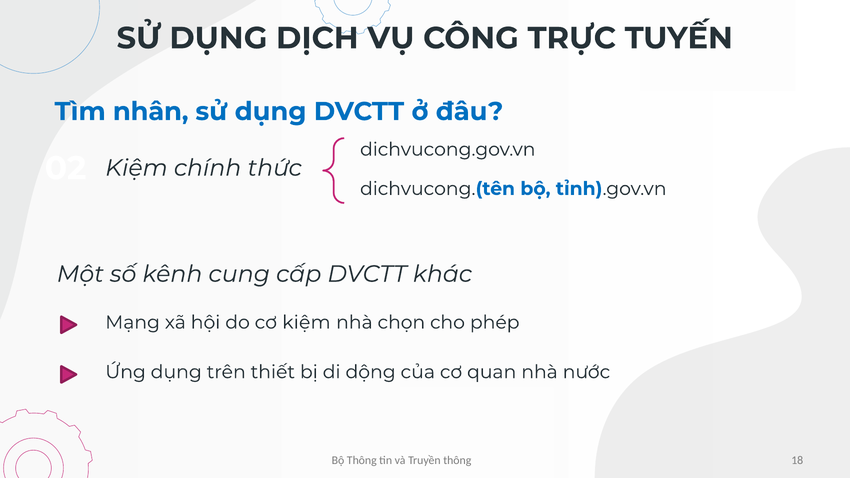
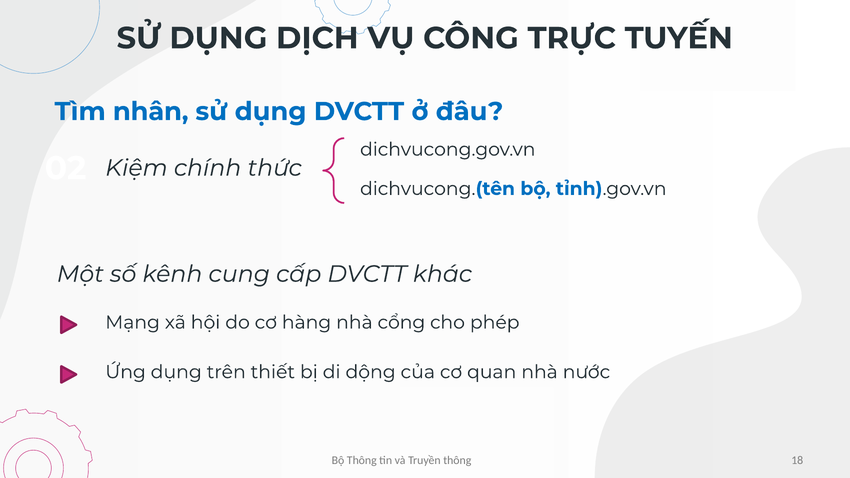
cơ kiệm: kiệm -> hàng
chọn: chọn -> cổng
